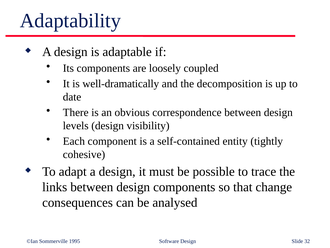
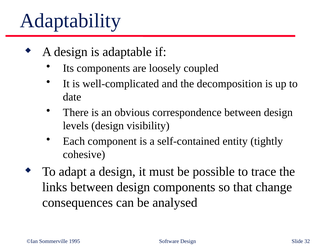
well-dramatically: well-dramatically -> well-complicated
